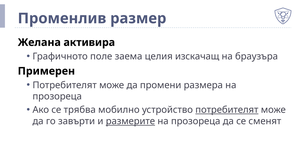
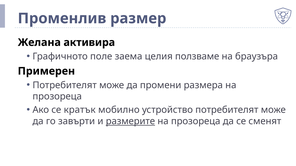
изскачащ: изскачащ -> ползваме
трябва: трябва -> кратък
потребителят at (227, 110) underline: present -> none
